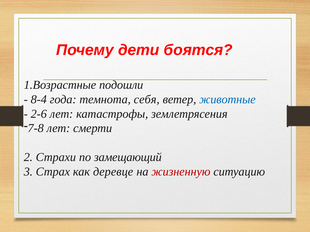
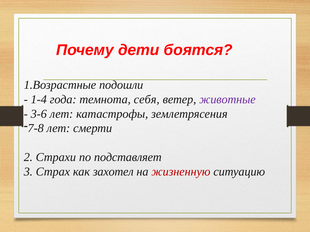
8-4: 8-4 -> 1-4
животные colour: blue -> purple
2-6: 2-6 -> 3-6
замещающий: замещающий -> подставляет
деревце: деревце -> захотел
